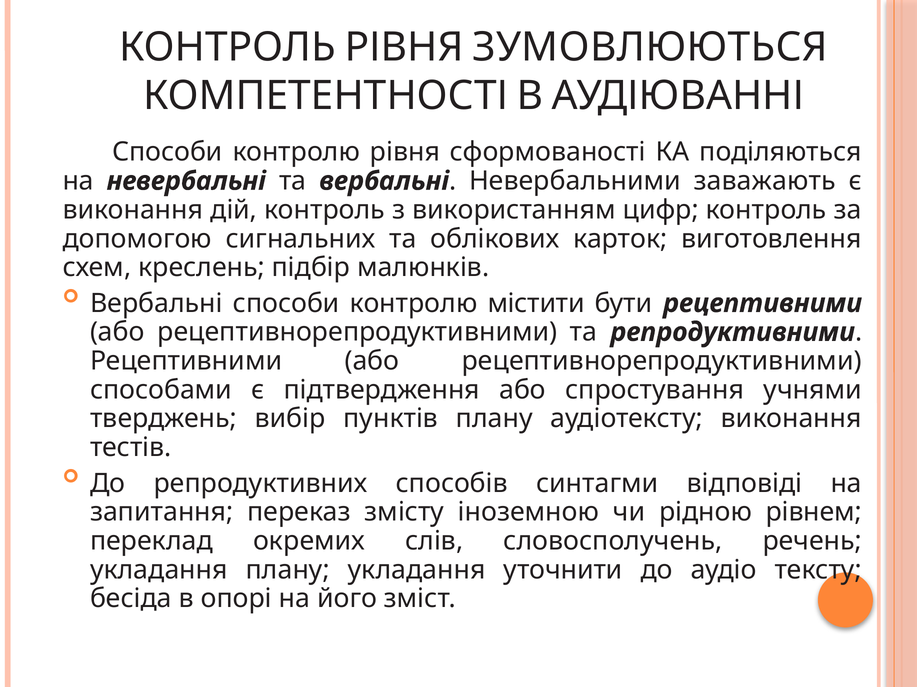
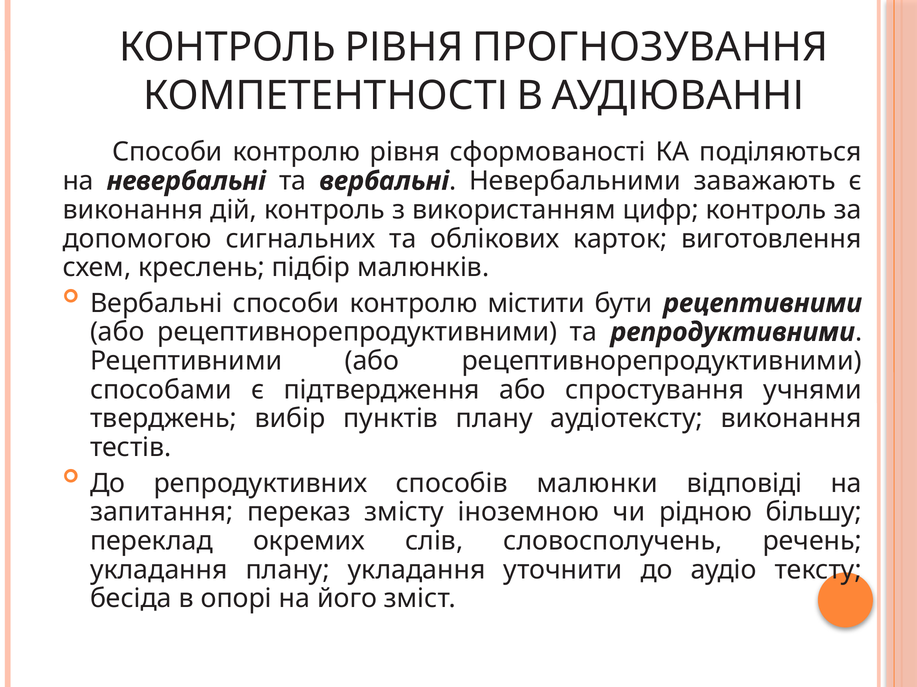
ЗУМОВЛЮЮТЬСЯ: ЗУМОВЛЮЮТЬСЯ -> ПРОГНОЗУВАННЯ
синтагми: синтагми -> малюнки
рівнем: рівнем -> більшу
